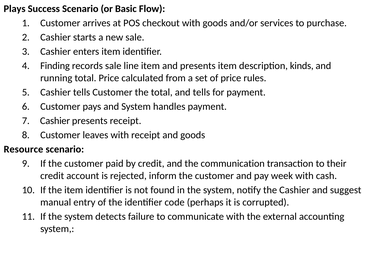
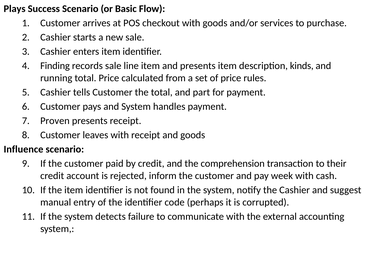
and tells: tells -> part
Cashier at (55, 121): Cashier -> Proven
Resource: Resource -> Influence
communication: communication -> comprehension
